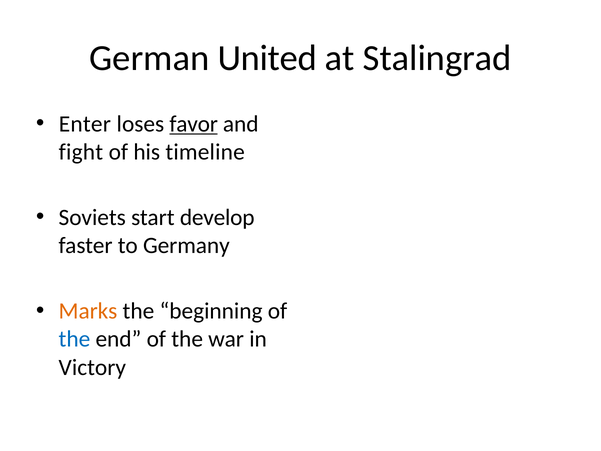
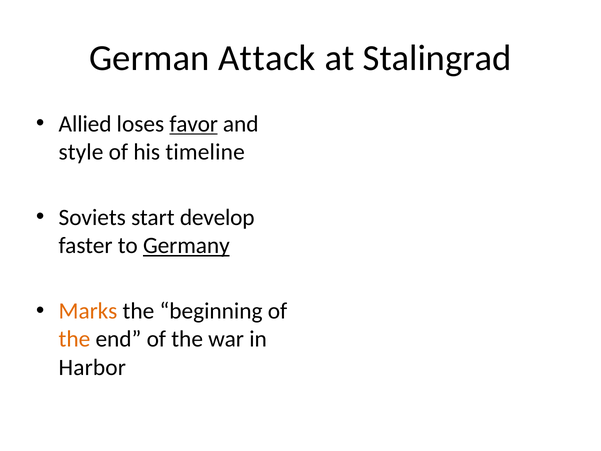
United: United -> Attack
Enter: Enter -> Allied
fight: fight -> style
Germany underline: none -> present
the at (74, 339) colour: blue -> orange
Victory: Victory -> Harbor
